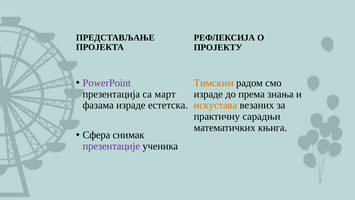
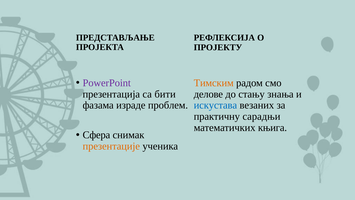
израде at (208, 94): израде -> делове
према: према -> стању
март: март -> бити
искустава colour: orange -> blue
естетска: естетска -> проблем
презентације colour: purple -> orange
